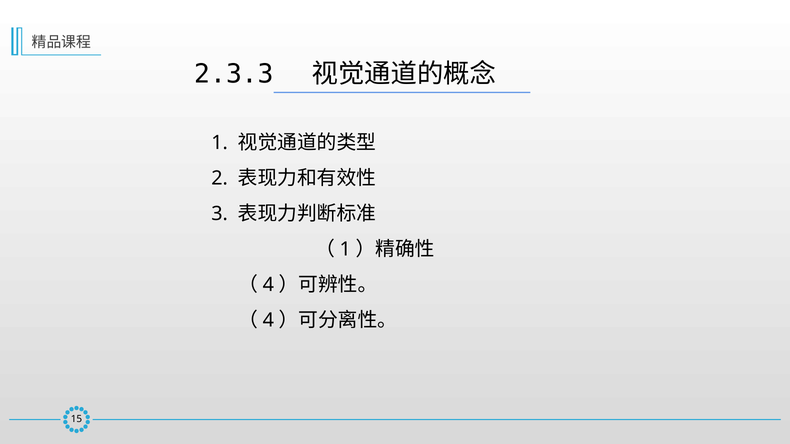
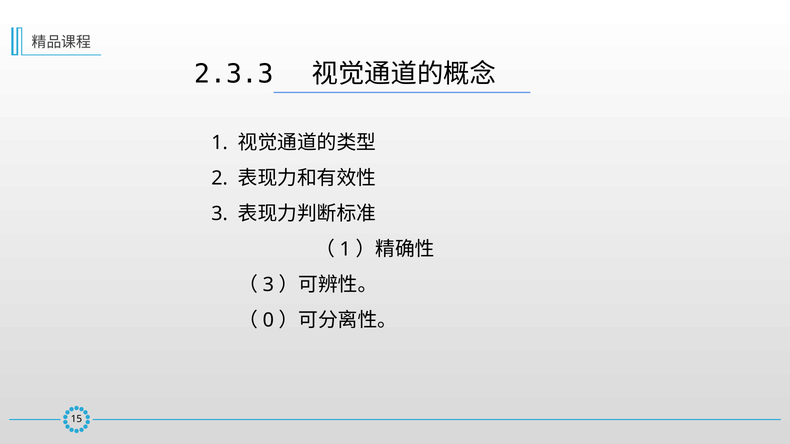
4 at (268, 285): 4 -> 3
4 at (268, 320): 4 -> 0
